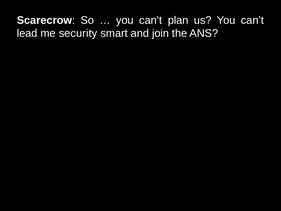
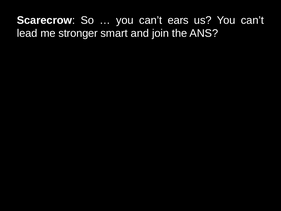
plan: plan -> ears
security: security -> stronger
